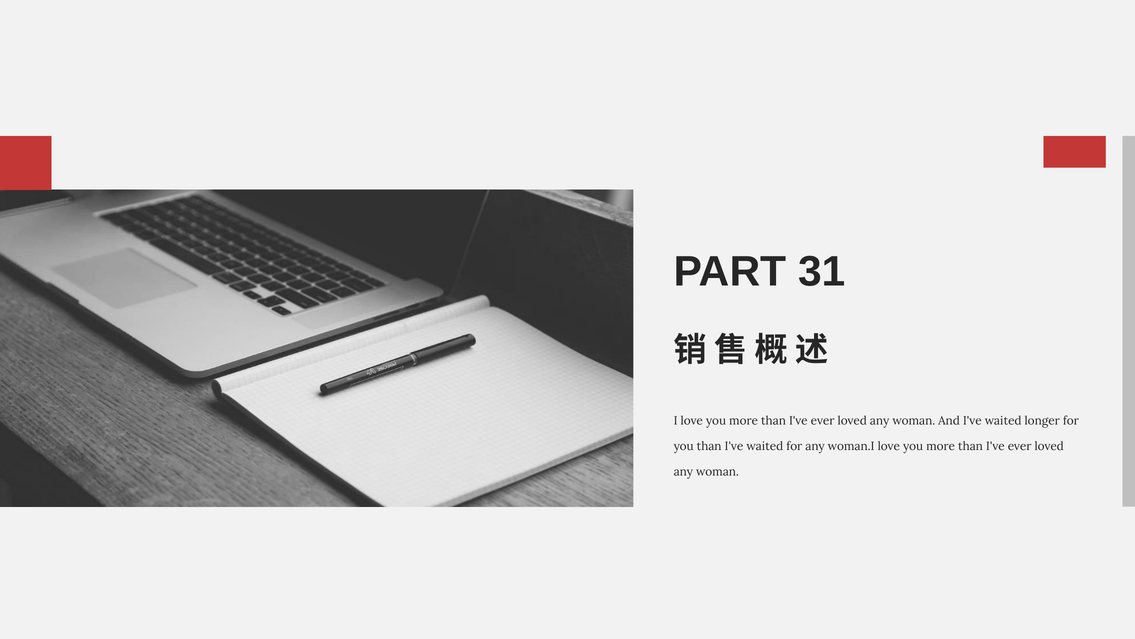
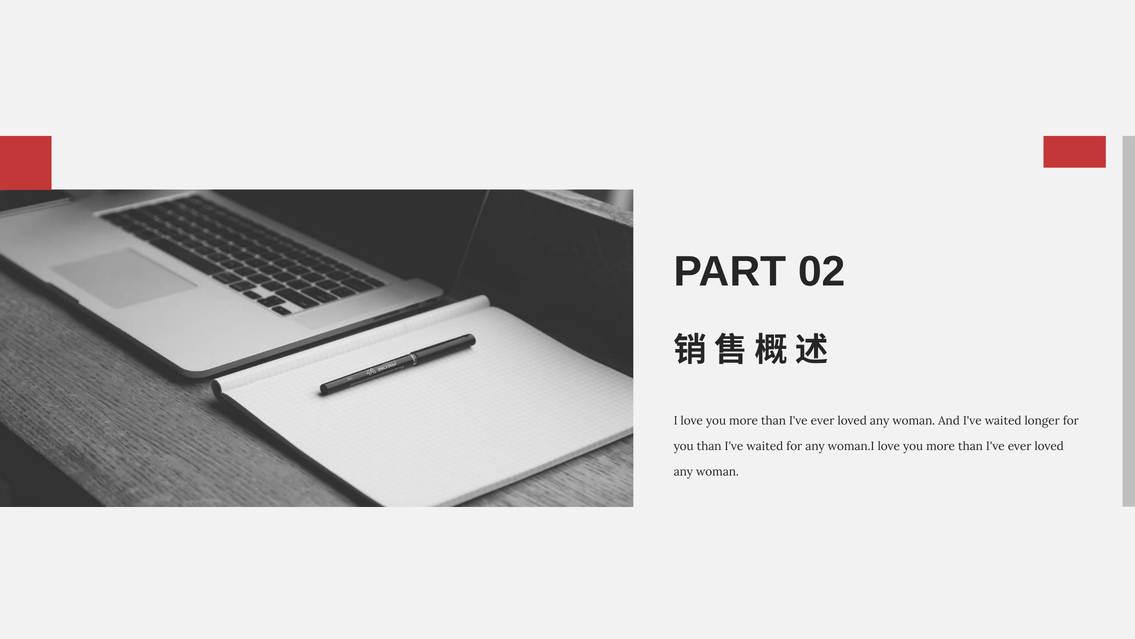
31: 31 -> 02
